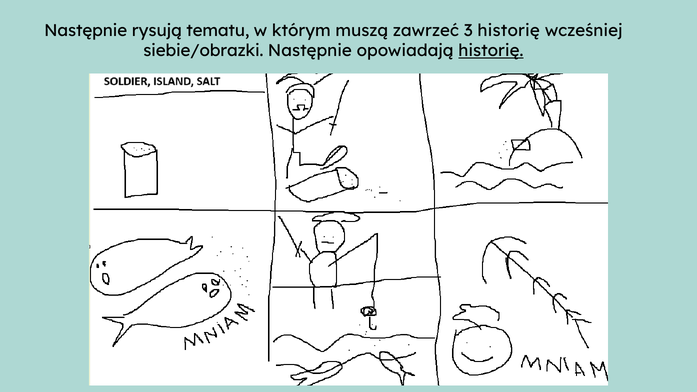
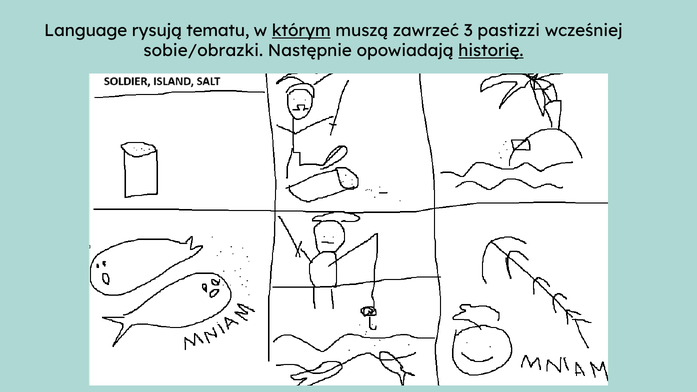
Następnie at (86, 31): Następnie -> Language
którym underline: none -> present
3 historię: historię -> pastizzi
siebie/obrazki: siebie/obrazki -> sobie/obrazki
